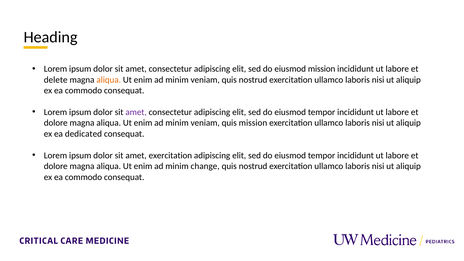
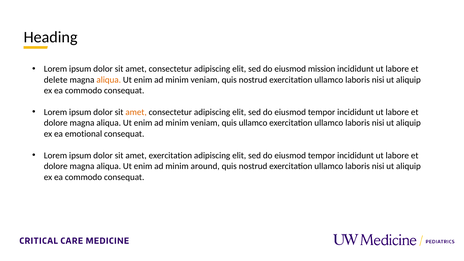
amet at (136, 112) colour: purple -> orange
quis mission: mission -> ullamco
dedicated: dedicated -> emotional
change: change -> around
